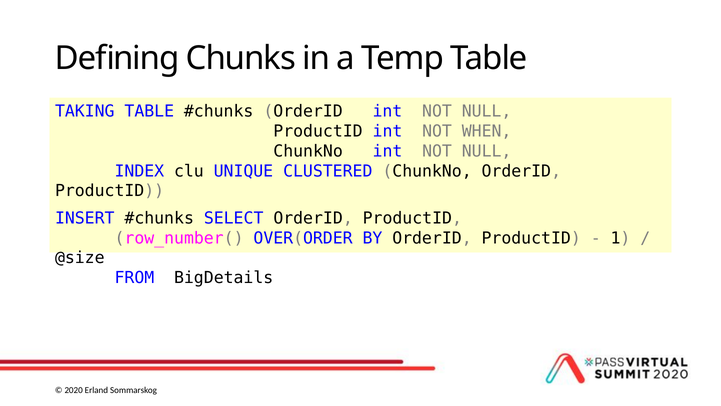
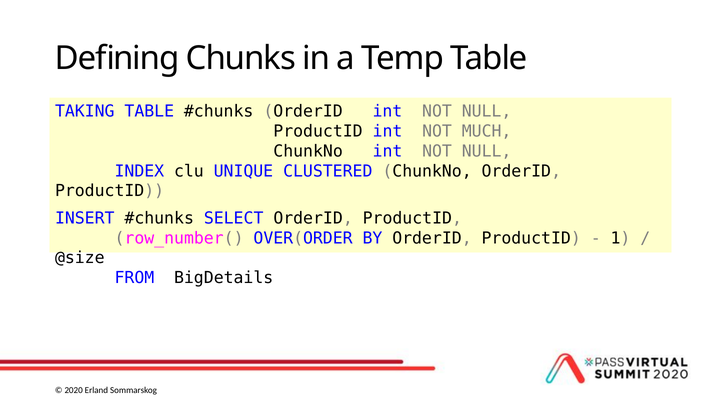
WHEN: WHEN -> MUCH
